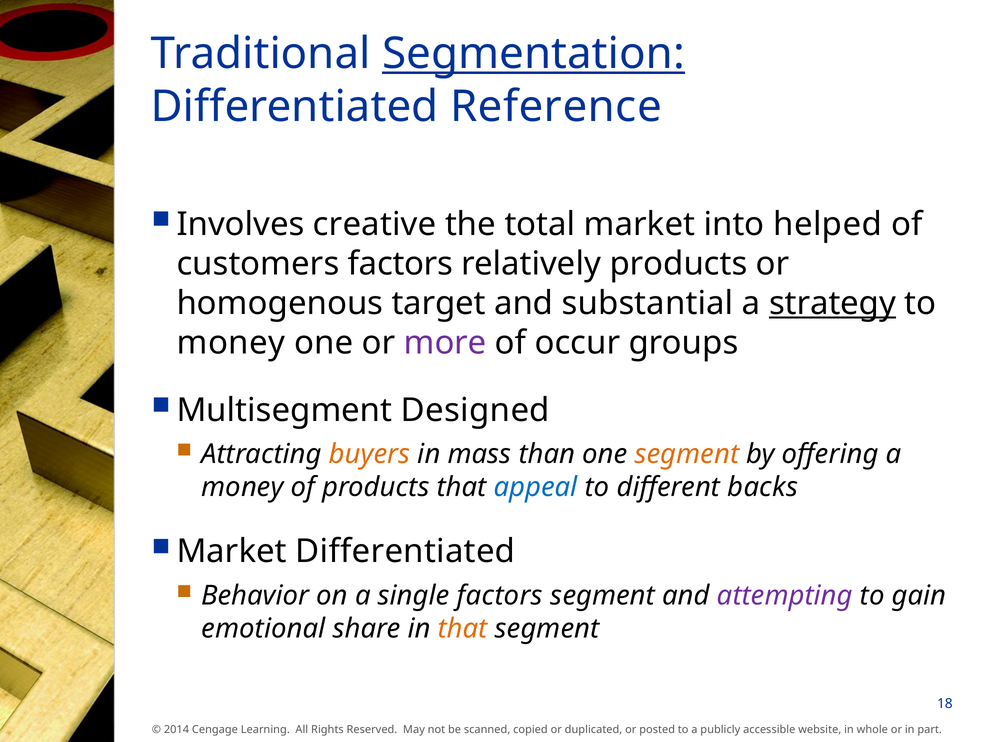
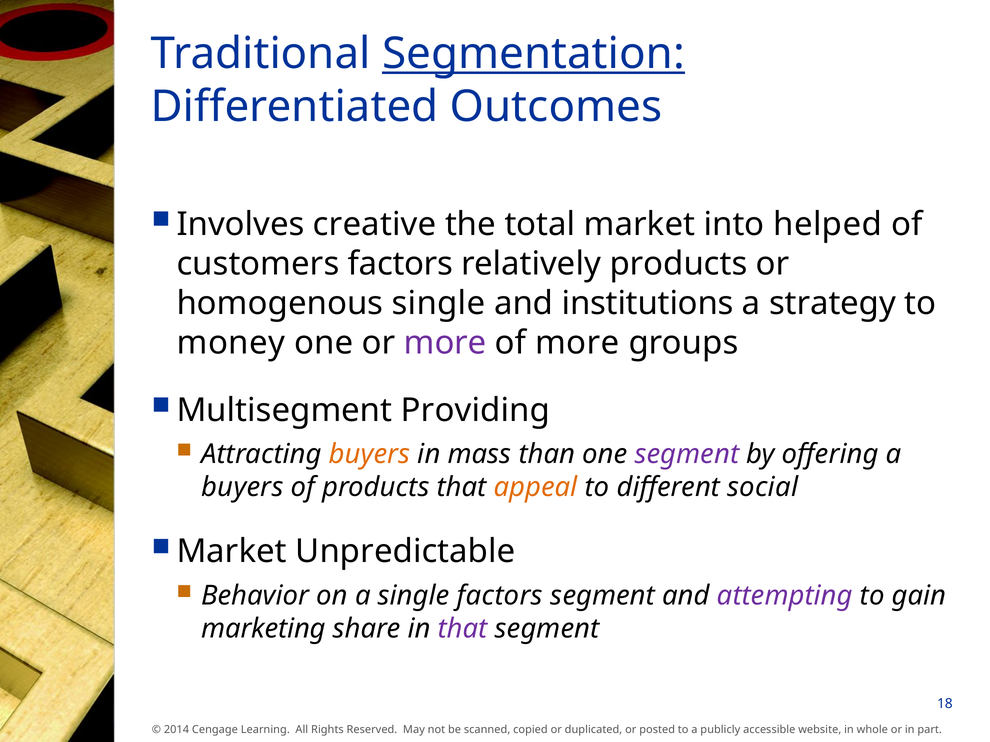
Reference: Reference -> Outcomes
homogenous target: target -> single
substantial: substantial -> institutions
strategy underline: present -> none
of occur: occur -> more
Designed: Designed -> Providing
segment at (687, 455) colour: orange -> purple
money at (242, 488): money -> buyers
appeal colour: blue -> orange
backs: backs -> social
Market Differentiated: Differentiated -> Unpredictable
emotional: emotional -> marketing
that at (463, 629) colour: orange -> purple
